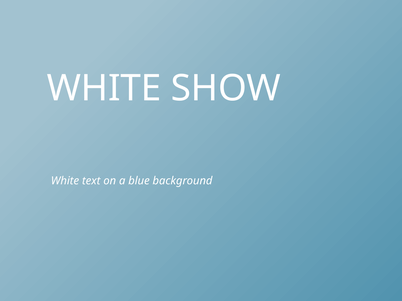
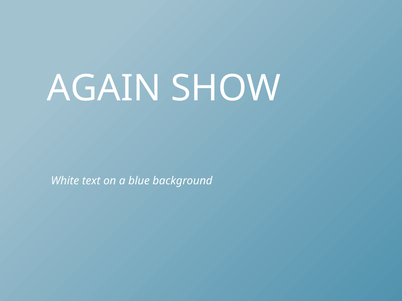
WHITE at (104, 89): WHITE -> AGAIN
